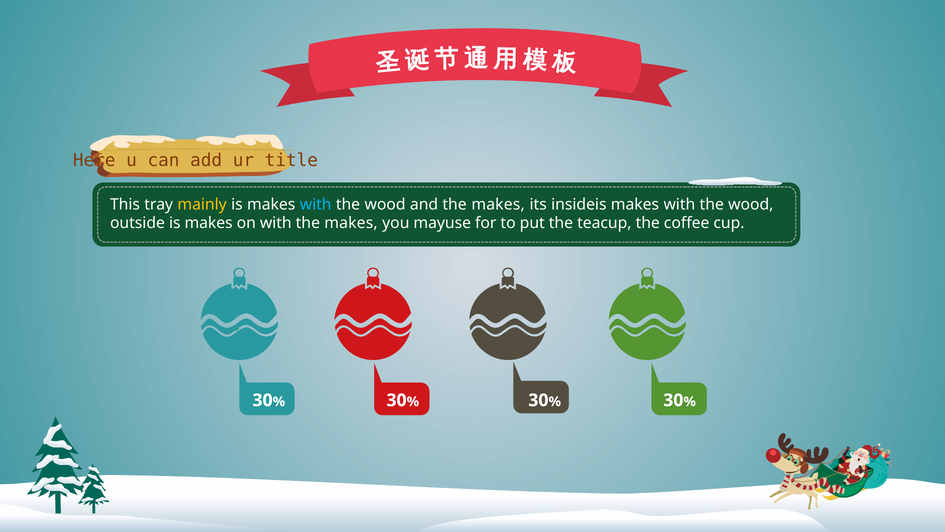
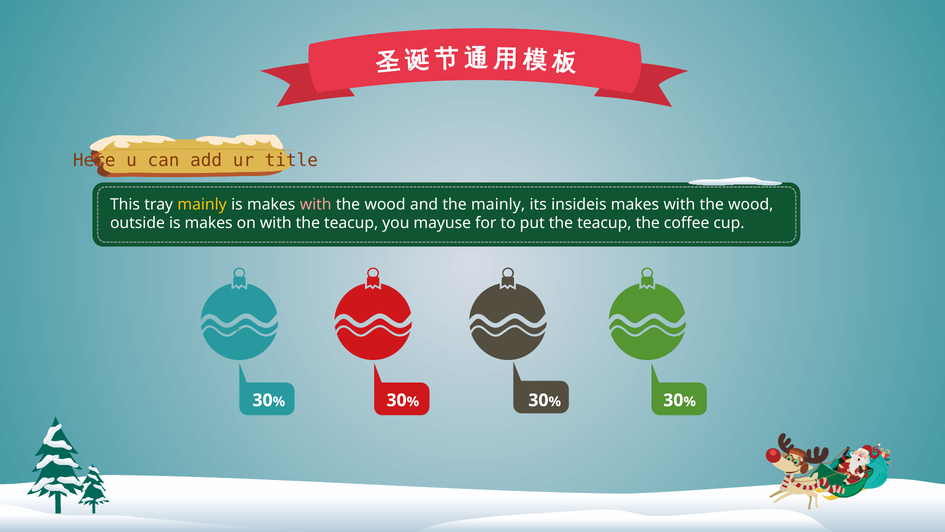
with at (316, 204) colour: light blue -> pink
and the makes: makes -> mainly
with the makes: makes -> teacup
